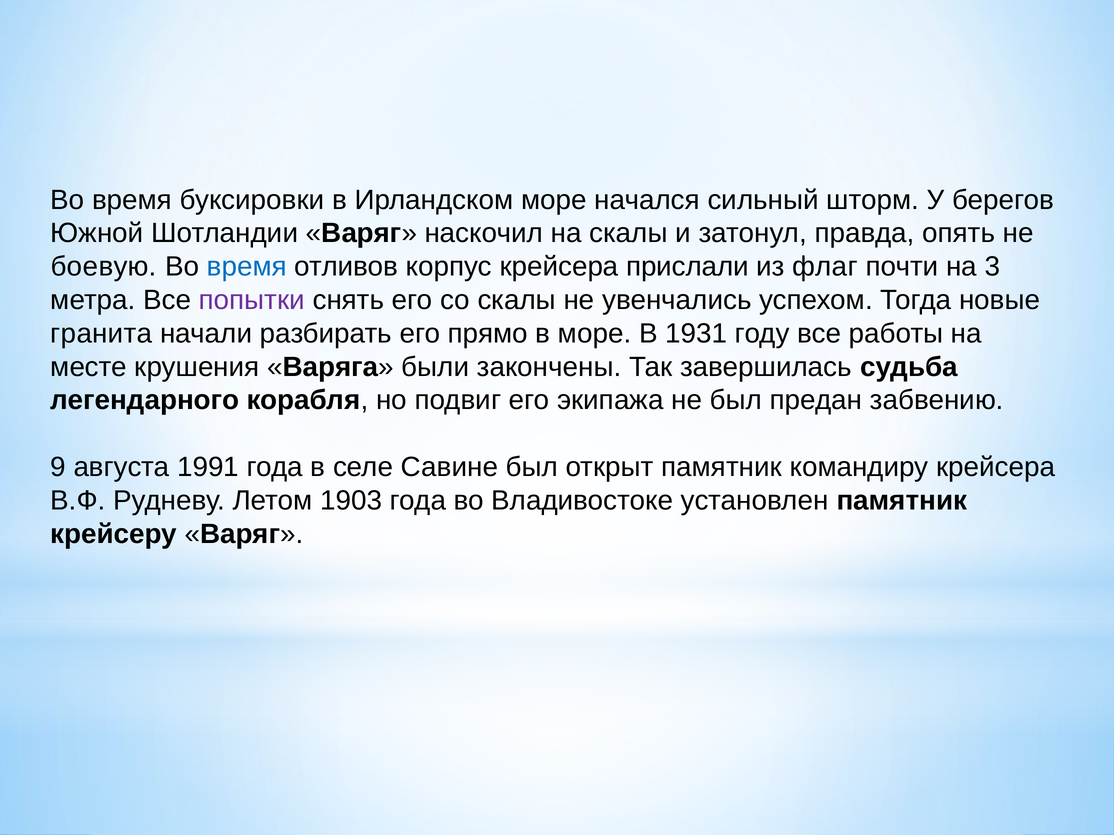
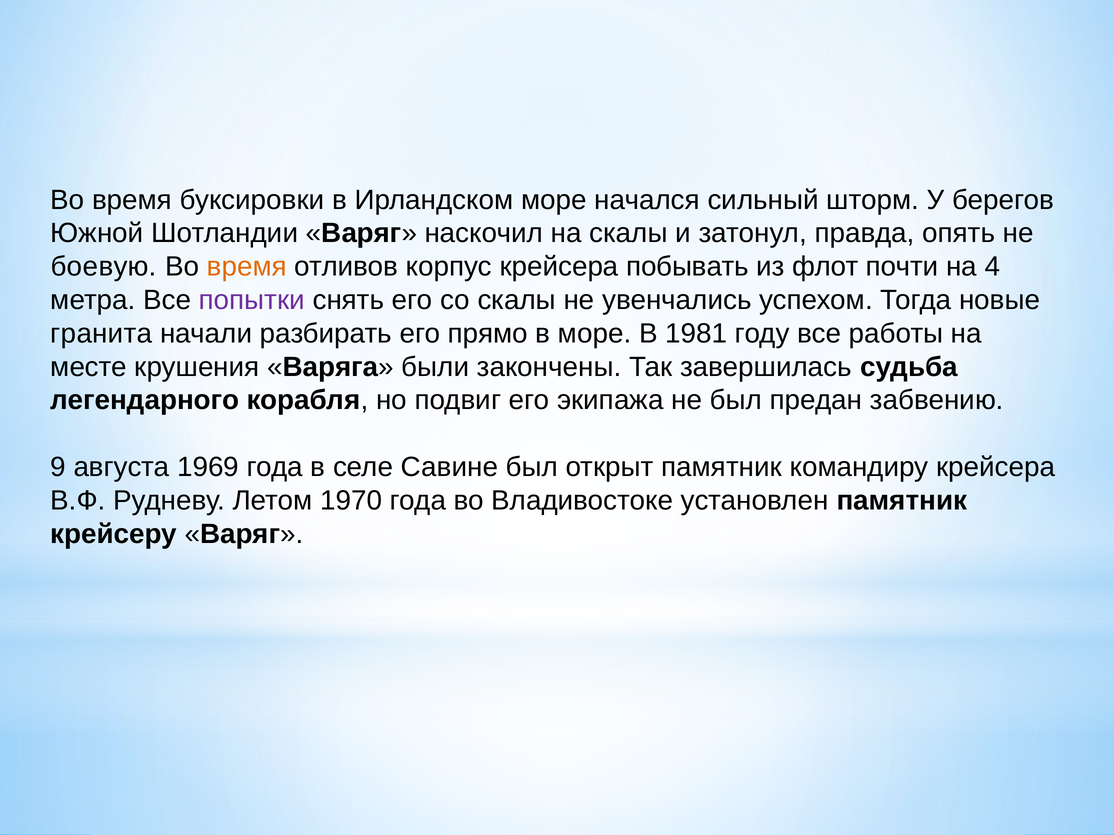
время at (247, 267) colour: blue -> orange
прислали: прислали -> побывать
флаг: флаг -> флот
3: 3 -> 4
1931: 1931 -> 1981
1991: 1991 -> 1969
1903: 1903 -> 1970
